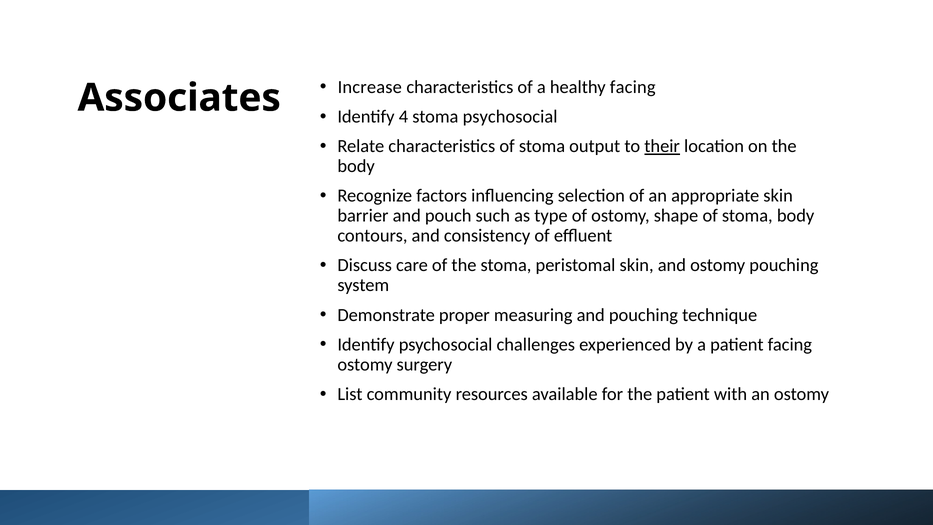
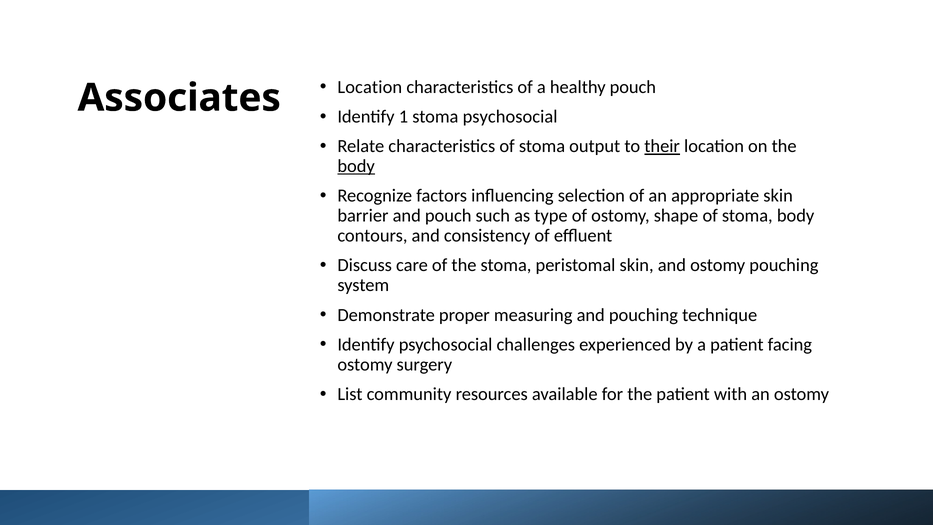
Increase at (370, 87): Increase -> Location
healthy facing: facing -> pouch
4: 4 -> 1
body at (356, 166) underline: none -> present
